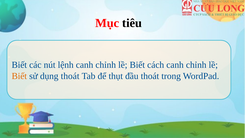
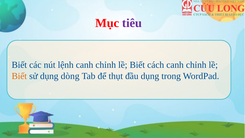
tiêu colour: black -> purple
dụng thoát: thoát -> dòng
đầu thoát: thoát -> dụng
